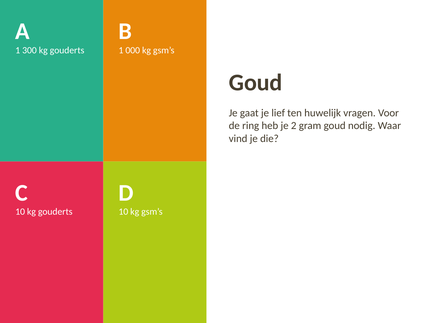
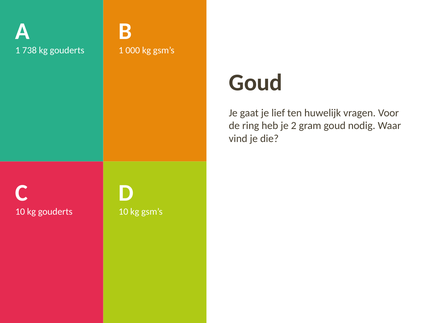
300: 300 -> 738
